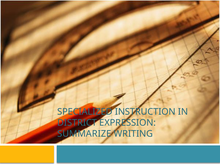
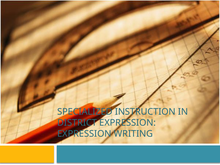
SUMMARIZE at (84, 134): SUMMARIZE -> EXPRESSION
